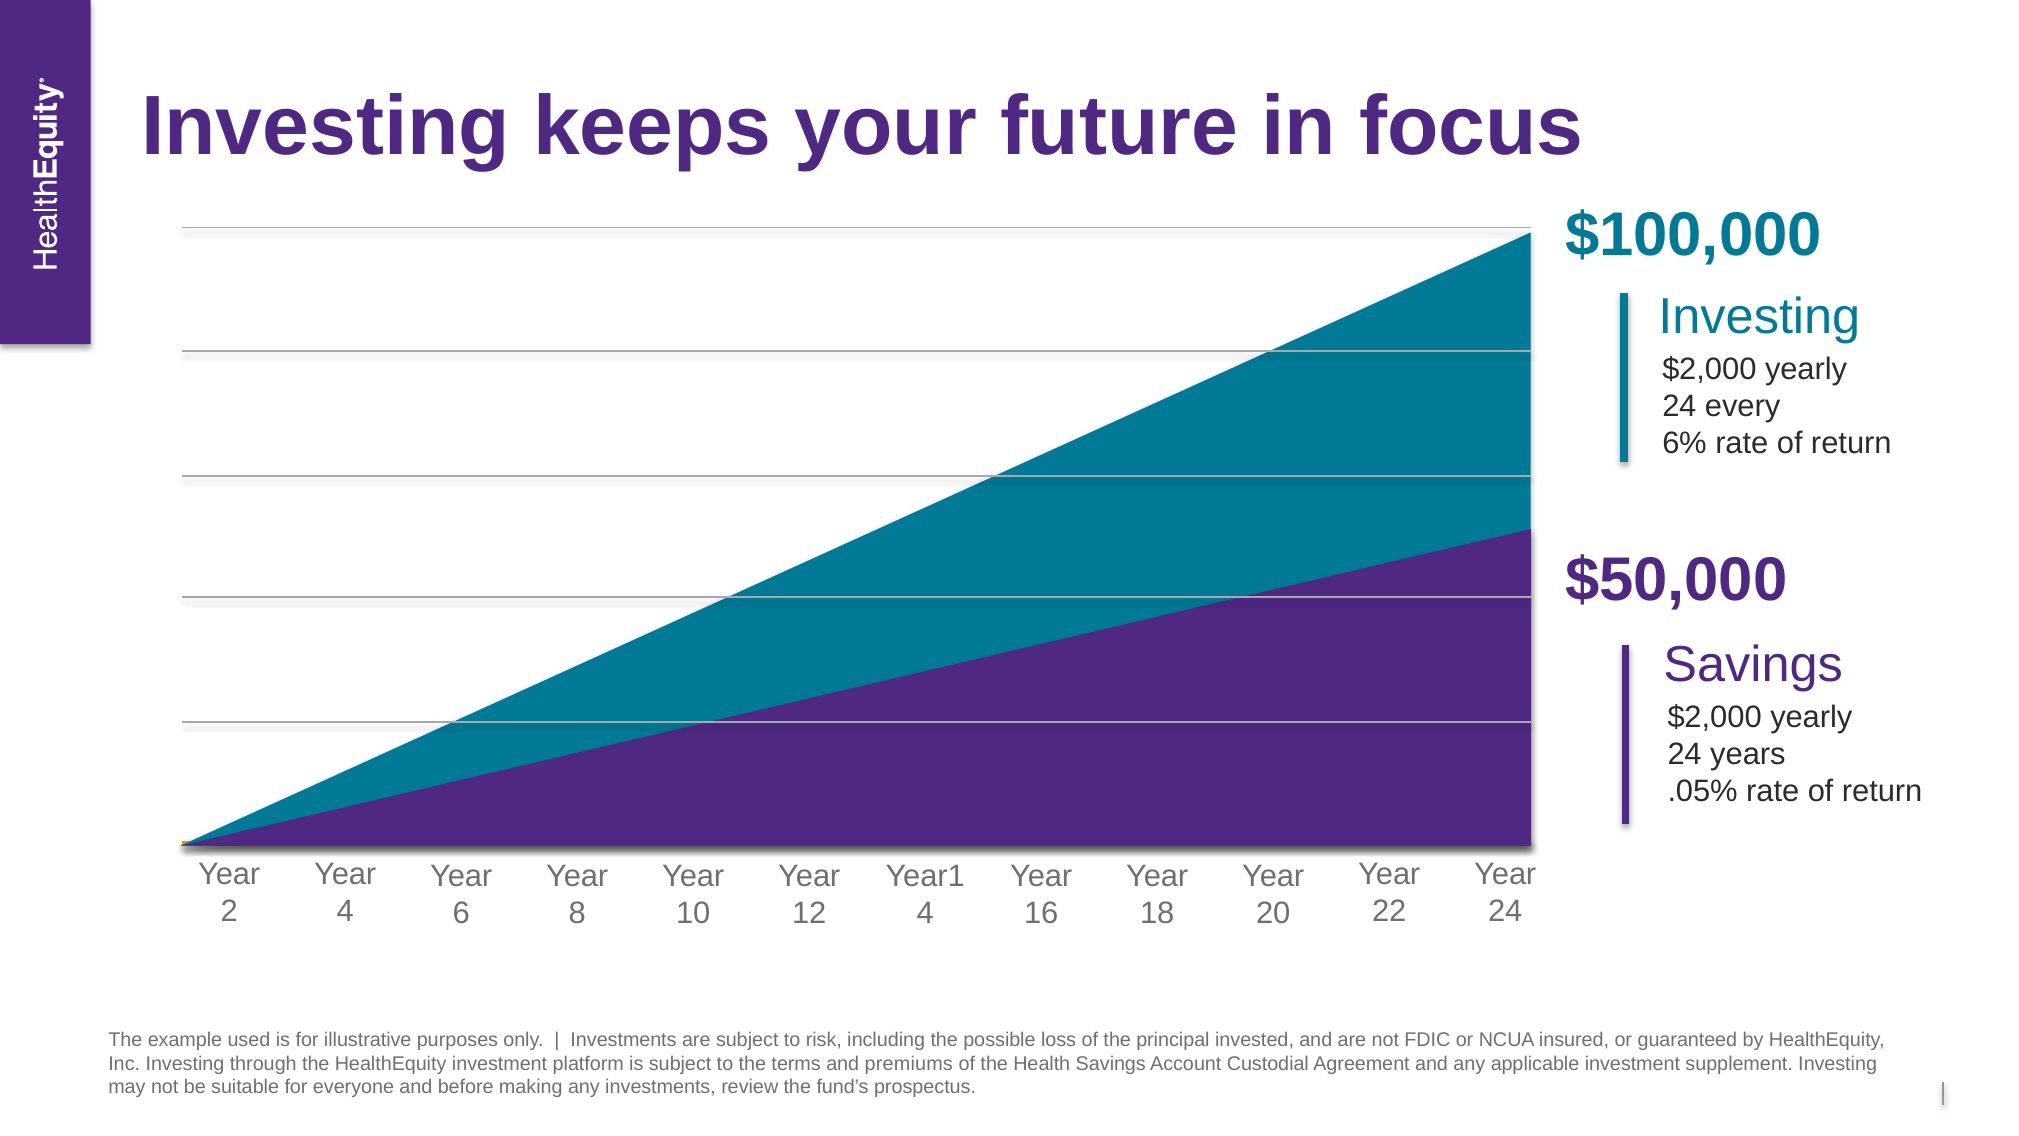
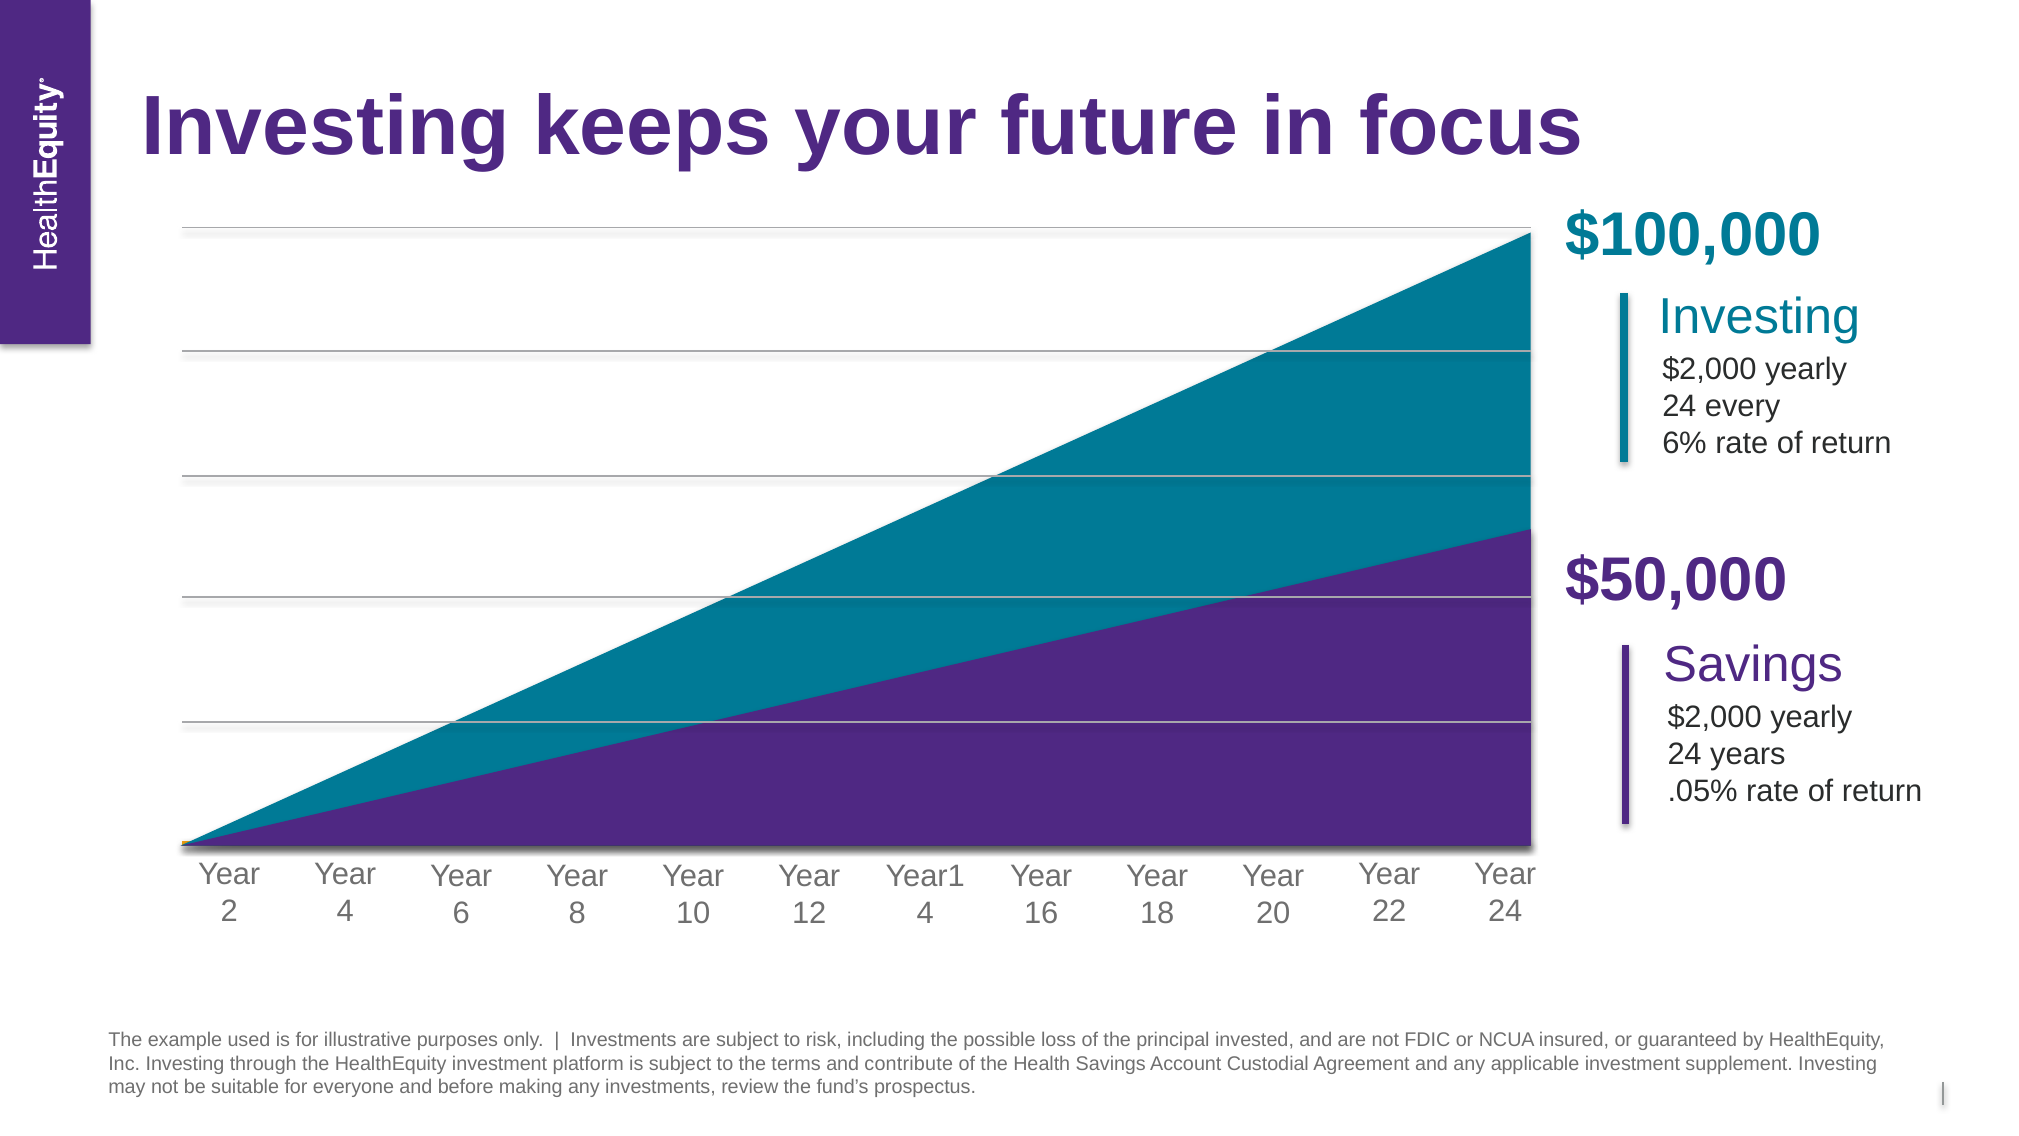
premiums: premiums -> contribute
